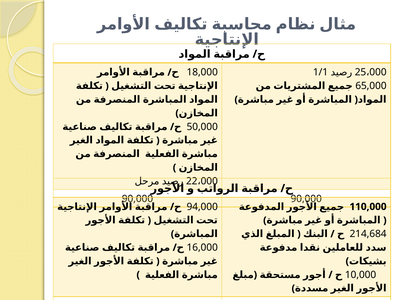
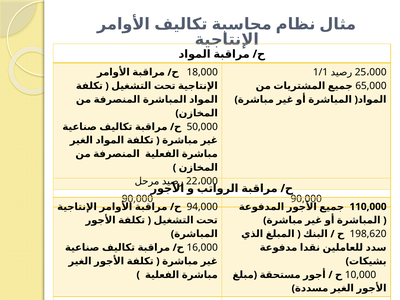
214,684: 214,684 -> 198,620
